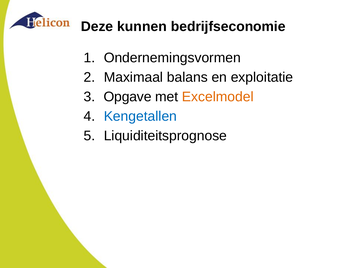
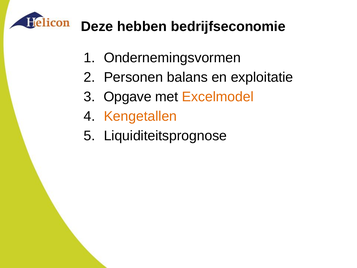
kunnen: kunnen -> hebben
Maximaal: Maximaal -> Personen
Kengetallen colour: blue -> orange
